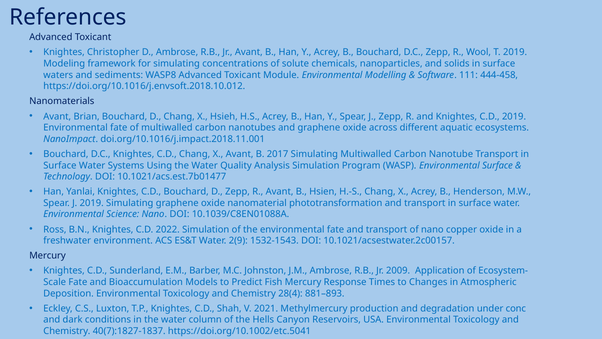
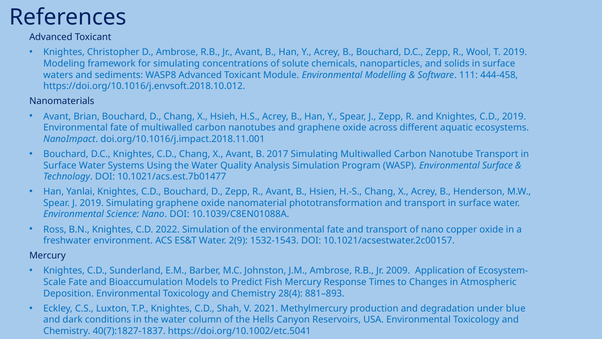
conc: conc -> blue
